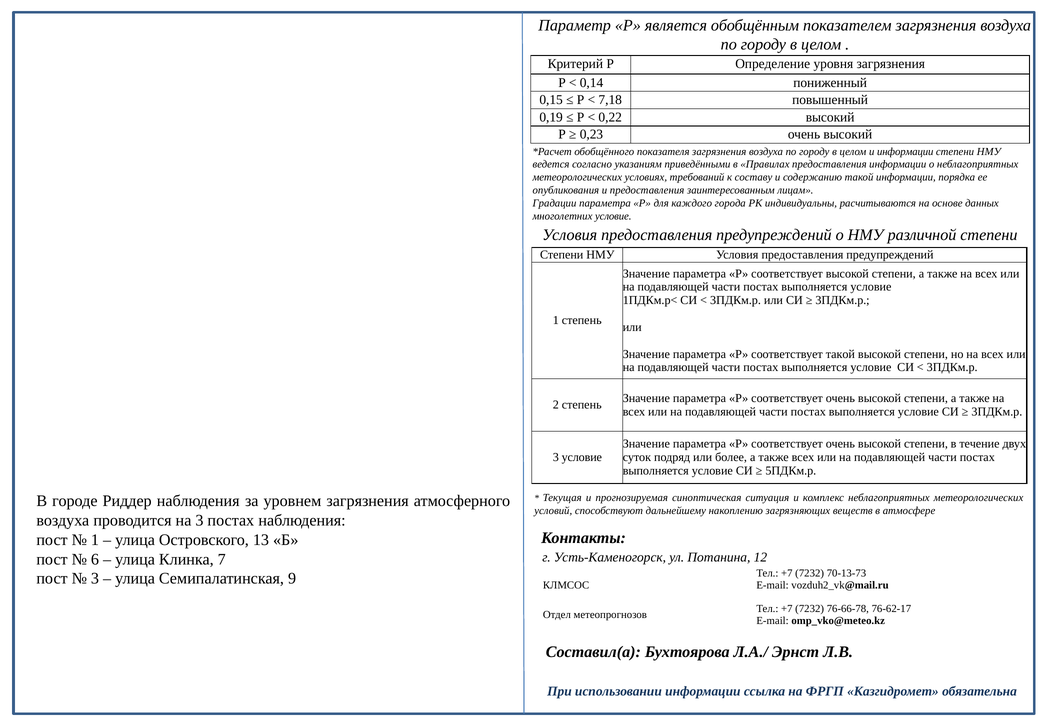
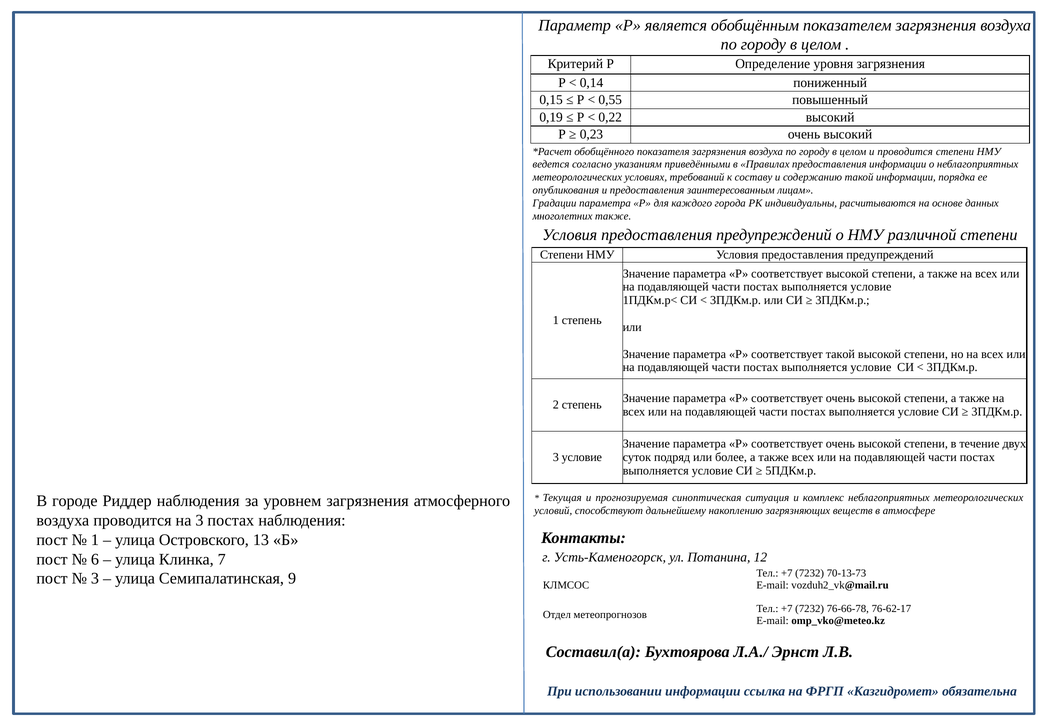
7,18: 7,18 -> 0,55
и информации: информации -> проводится
многолетних условие: условие -> также
